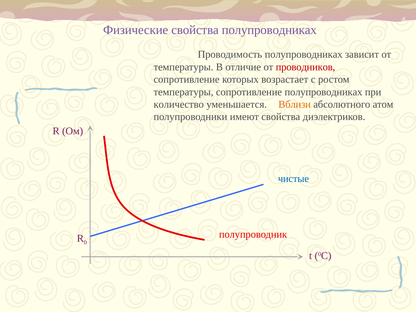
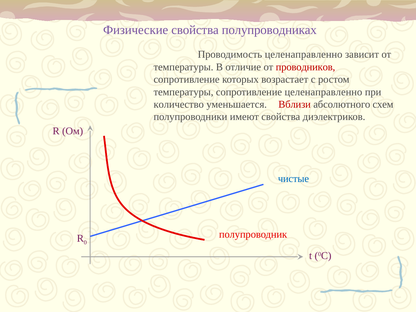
Проводимость полупроводниках: полупроводниках -> целенаправленно
сопротивление полупроводниках: полупроводниках -> целенаправленно
Вблизи colour: orange -> red
атом: атом -> схем
